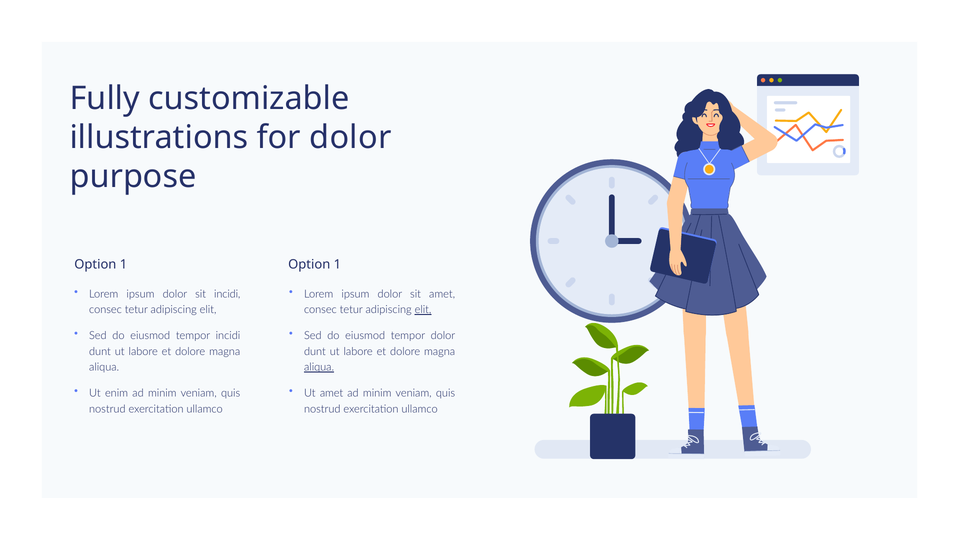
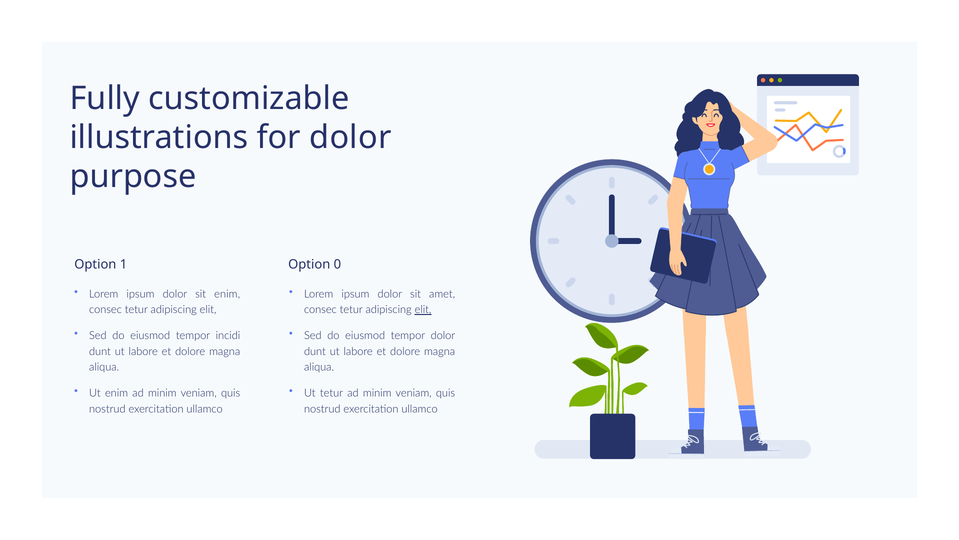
1 Option 1: 1 -> 0
sit incidi: incidi -> enim
aliqua at (319, 367) underline: present -> none
Ut amet: amet -> tetur
